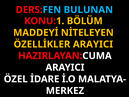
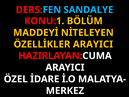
BULUNAN: BULUNAN -> SANDALYE
